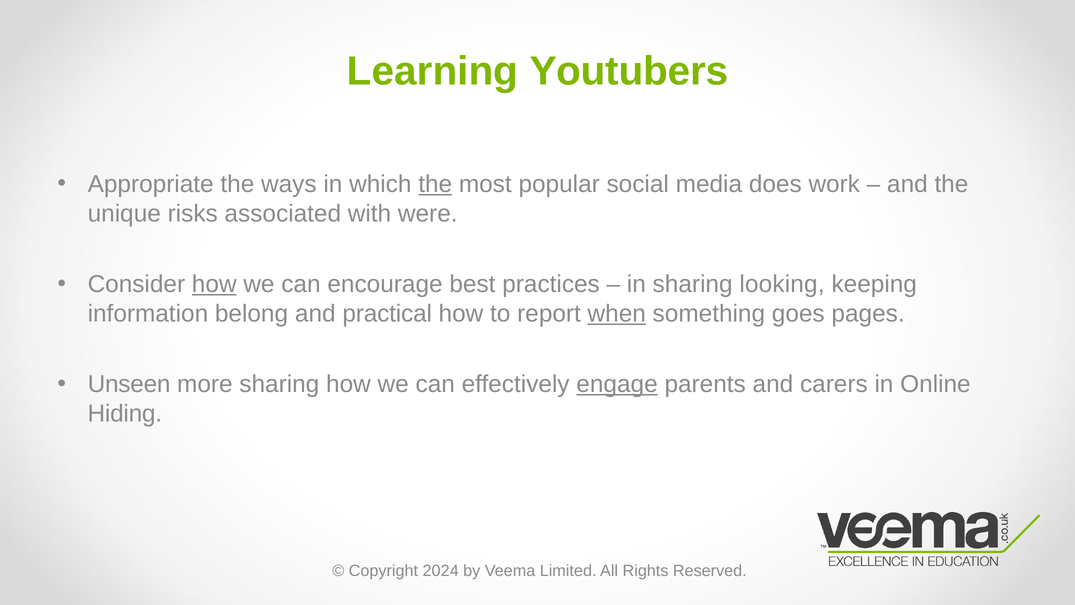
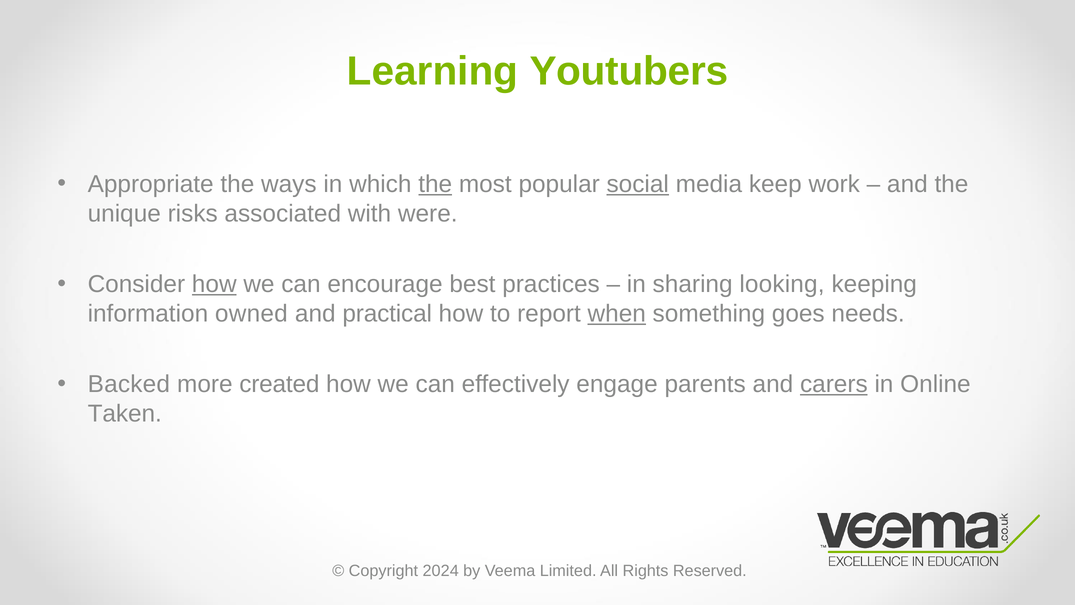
social underline: none -> present
does: does -> keep
belong: belong -> owned
pages: pages -> needs
Unseen: Unseen -> Backed
more sharing: sharing -> created
engage underline: present -> none
carers underline: none -> present
Hiding: Hiding -> Taken
